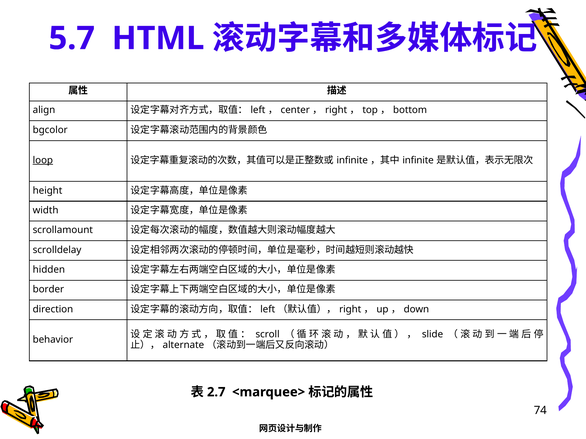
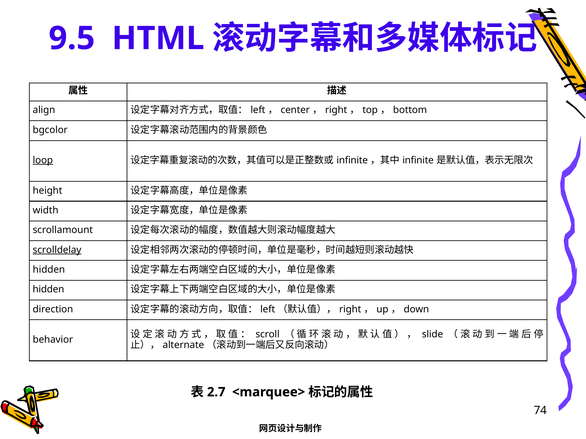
5.7: 5.7 -> 9.5
scrolldelay underline: none -> present
border at (48, 290): border -> hidden
